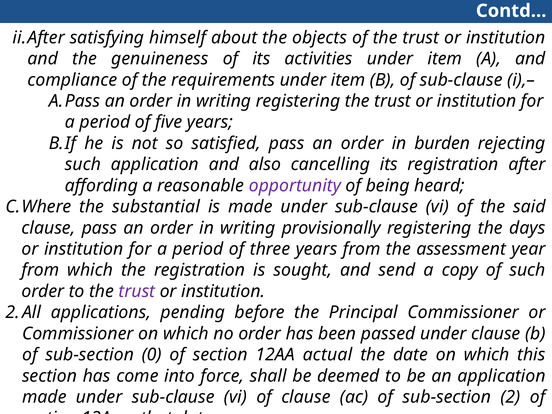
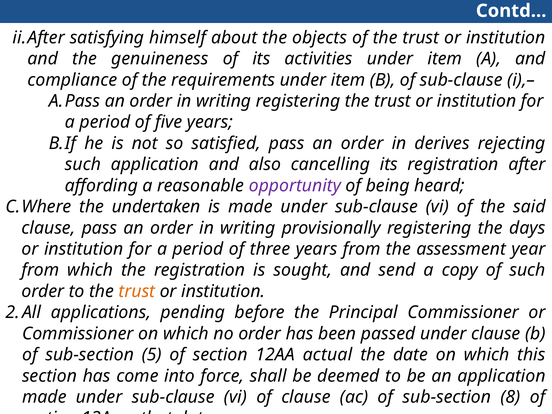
burden: burden -> derives
substantial: substantial -> undertaken
trust at (137, 291) colour: purple -> orange
0: 0 -> 5
2: 2 -> 8
